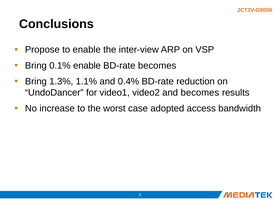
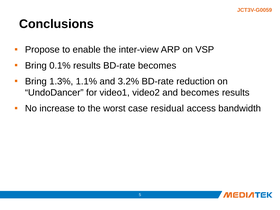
0.1% enable: enable -> results
0.4%: 0.4% -> 3.2%
adopted: adopted -> residual
